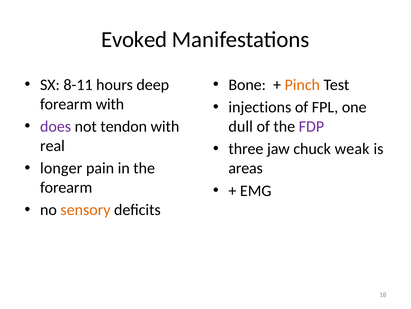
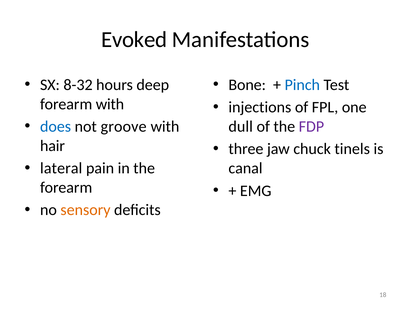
8-11: 8-11 -> 8-32
Pinch colour: orange -> blue
does colour: purple -> blue
tendon: tendon -> groove
real: real -> hair
weak: weak -> tinels
longer: longer -> lateral
areas: areas -> canal
